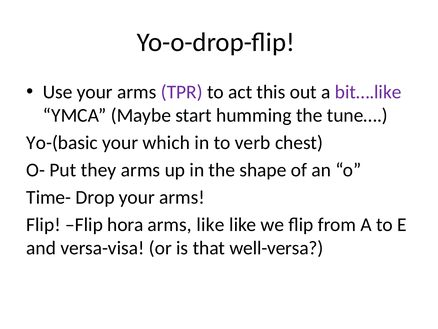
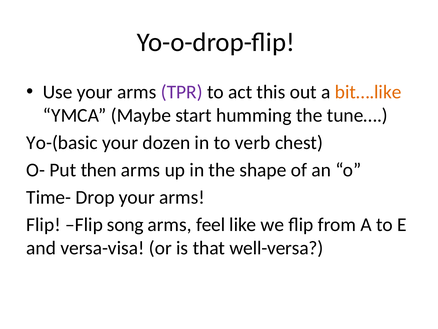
bit….like colour: purple -> orange
which: which -> dozen
they: they -> then
hora: hora -> song
arms like: like -> feel
